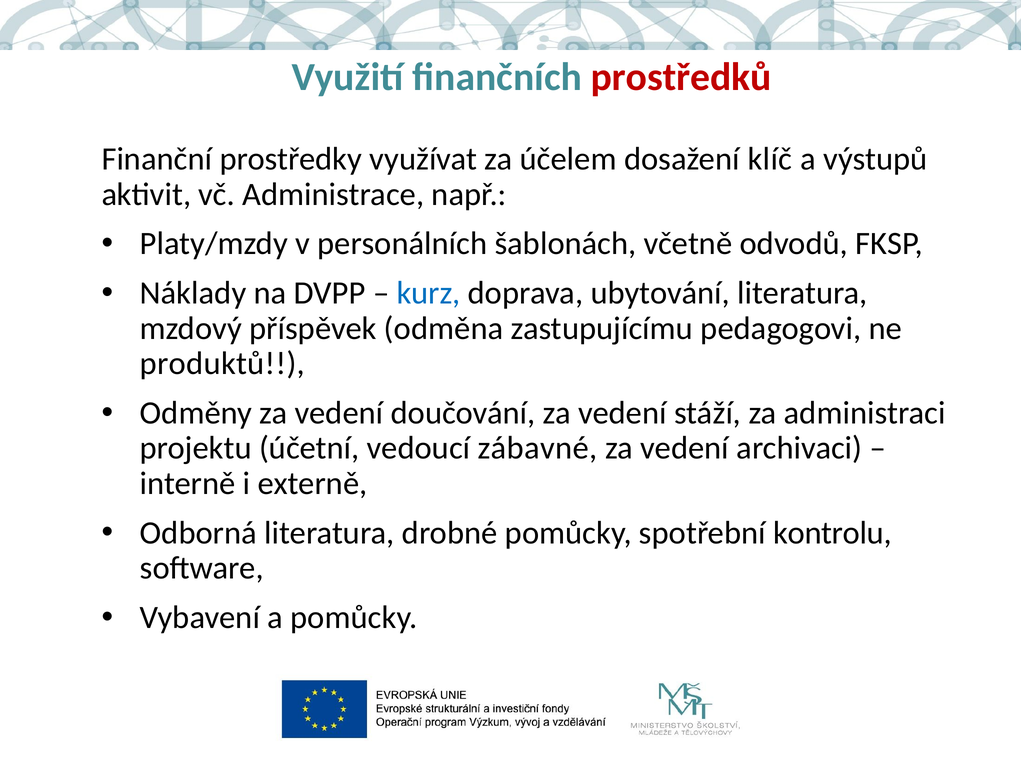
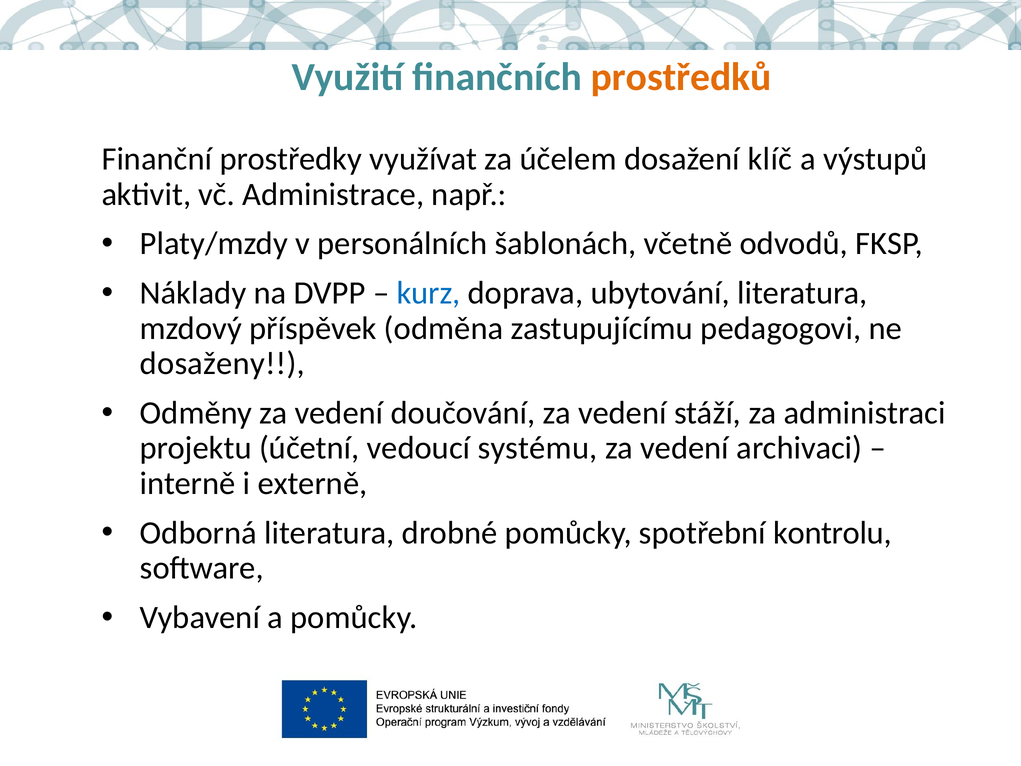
prostředků colour: red -> orange
produktů: produktů -> dosaženy
zábavné: zábavné -> systému
